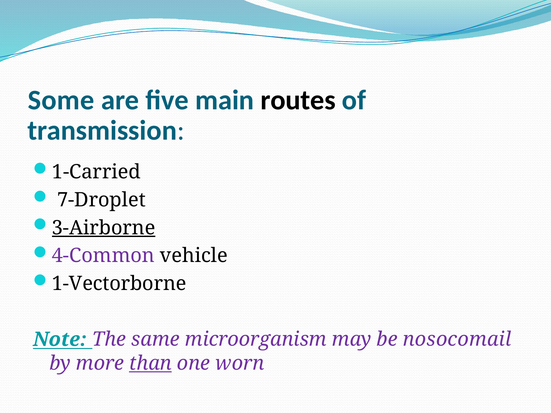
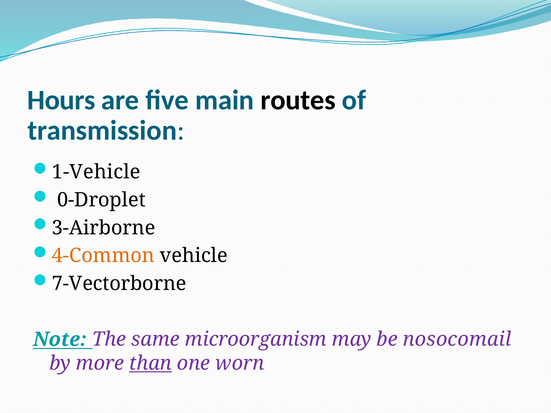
Some: Some -> Hours
1-Carried: 1-Carried -> 1-Vehicle
7-Droplet: 7-Droplet -> 0-Droplet
3-Airborne underline: present -> none
4-Common colour: purple -> orange
1-Vectorborne: 1-Vectorborne -> 7-Vectorborne
